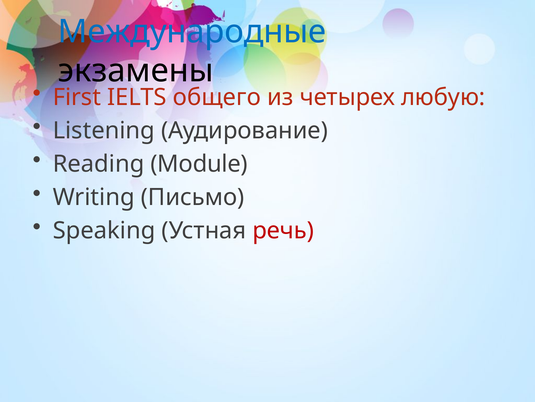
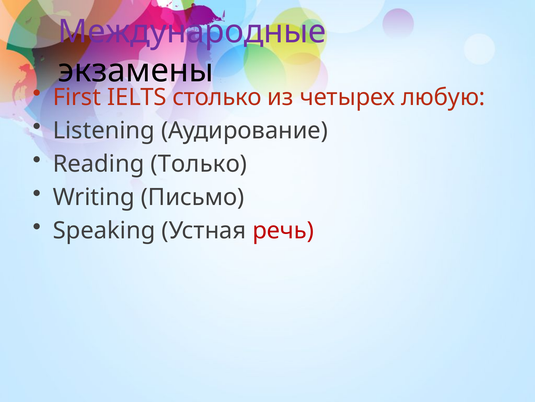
Международные colour: blue -> purple
общего: общего -> столько
Module: Module -> Только
